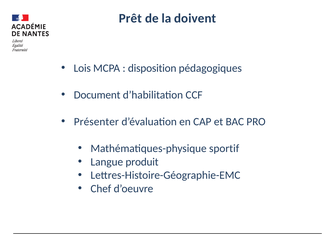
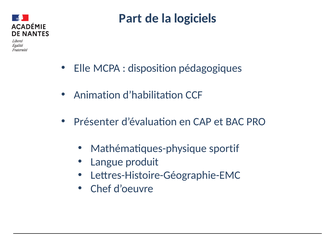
Prêt: Prêt -> Part
doivent: doivent -> logiciels
Lois: Lois -> Elle
Document: Document -> Animation
